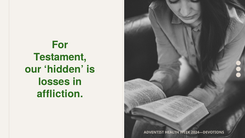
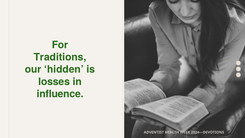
Testament: Testament -> Traditions
affliction: affliction -> influence
